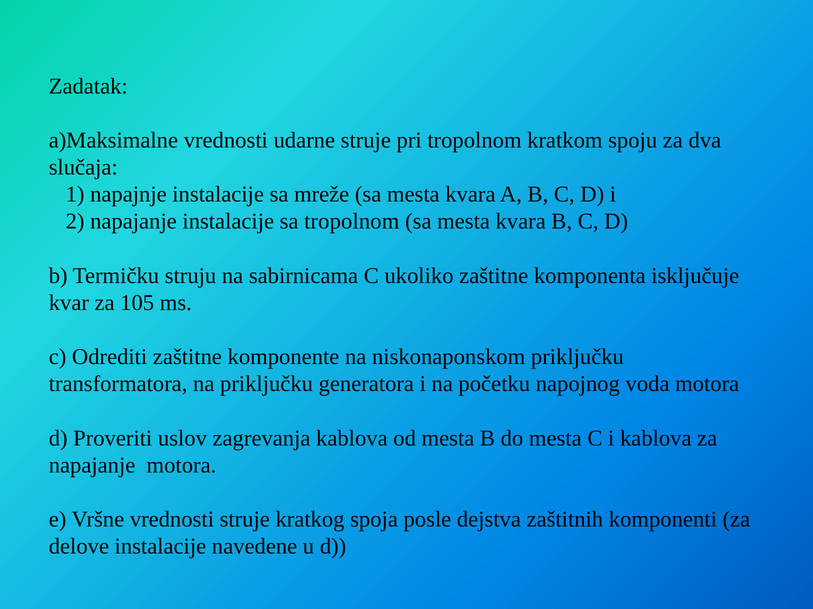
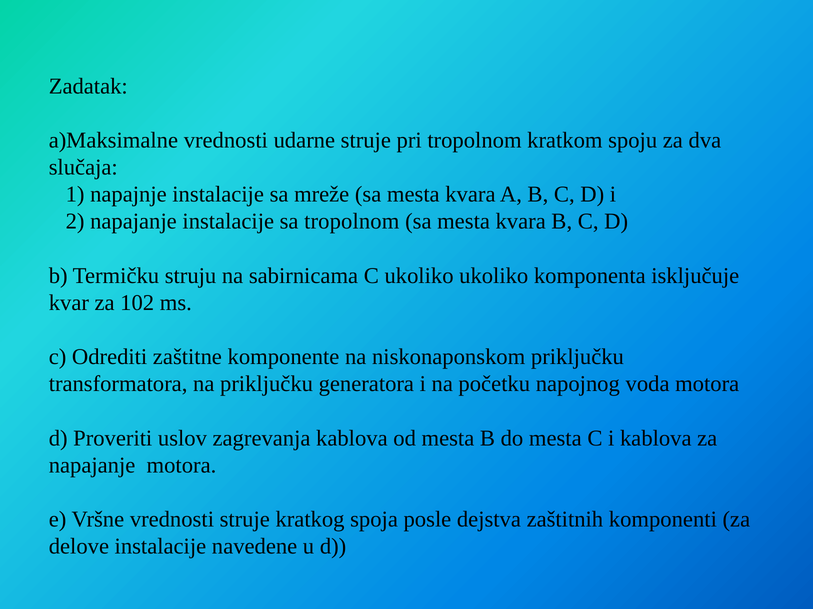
ukoliko zaštitne: zaštitne -> ukoliko
105: 105 -> 102
